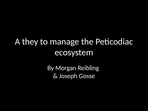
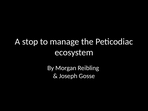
they: they -> stop
